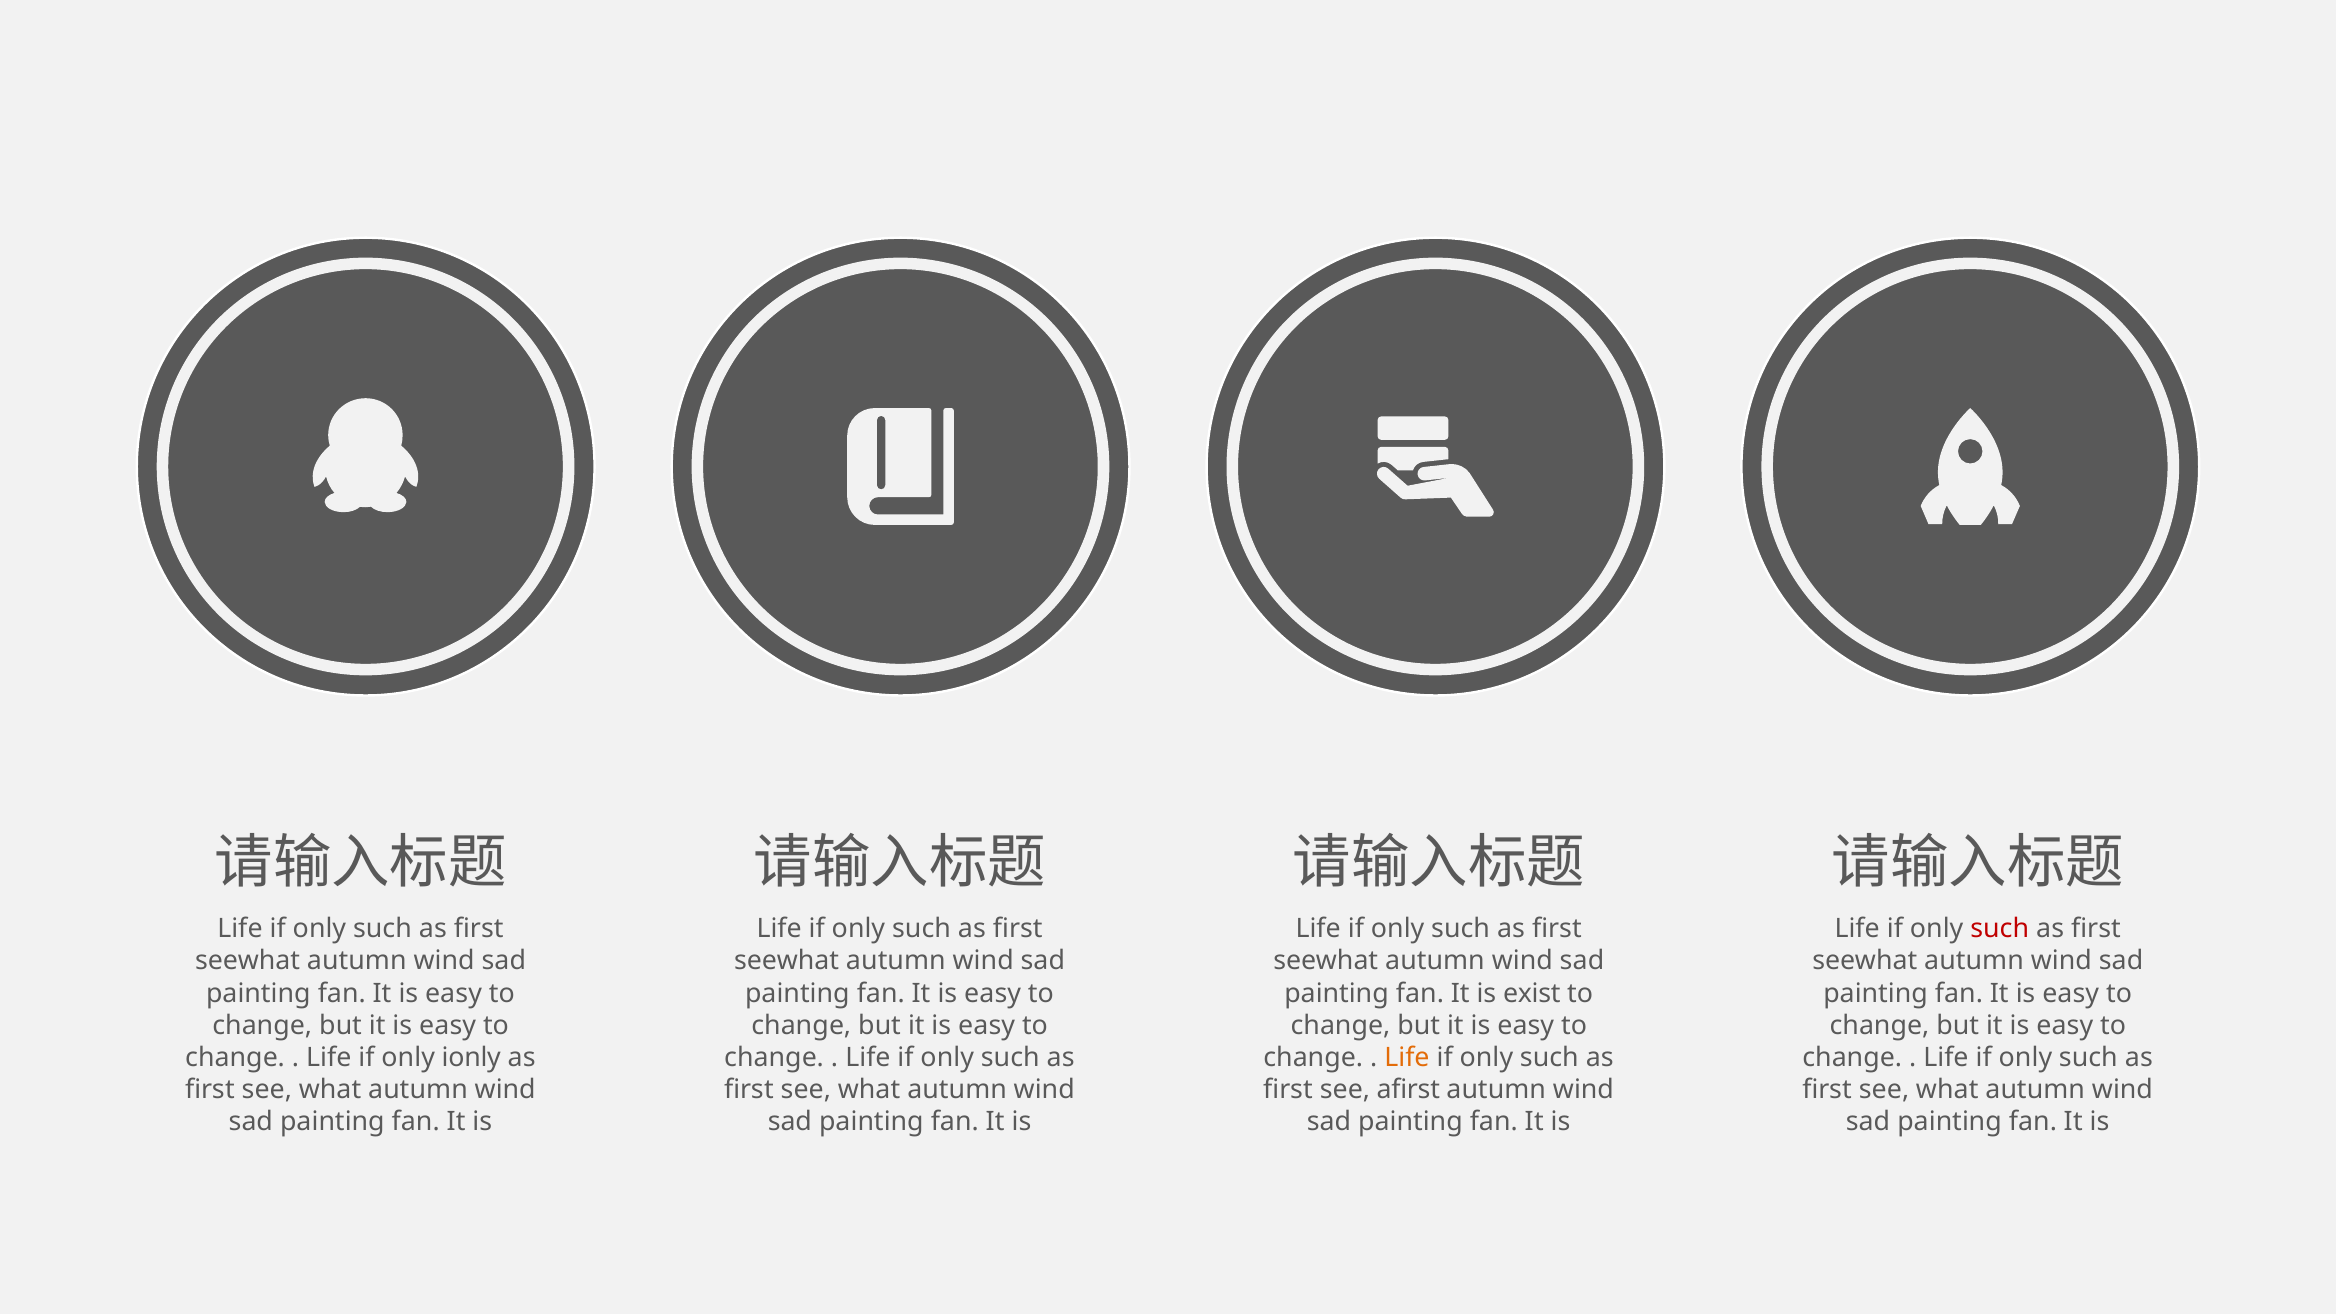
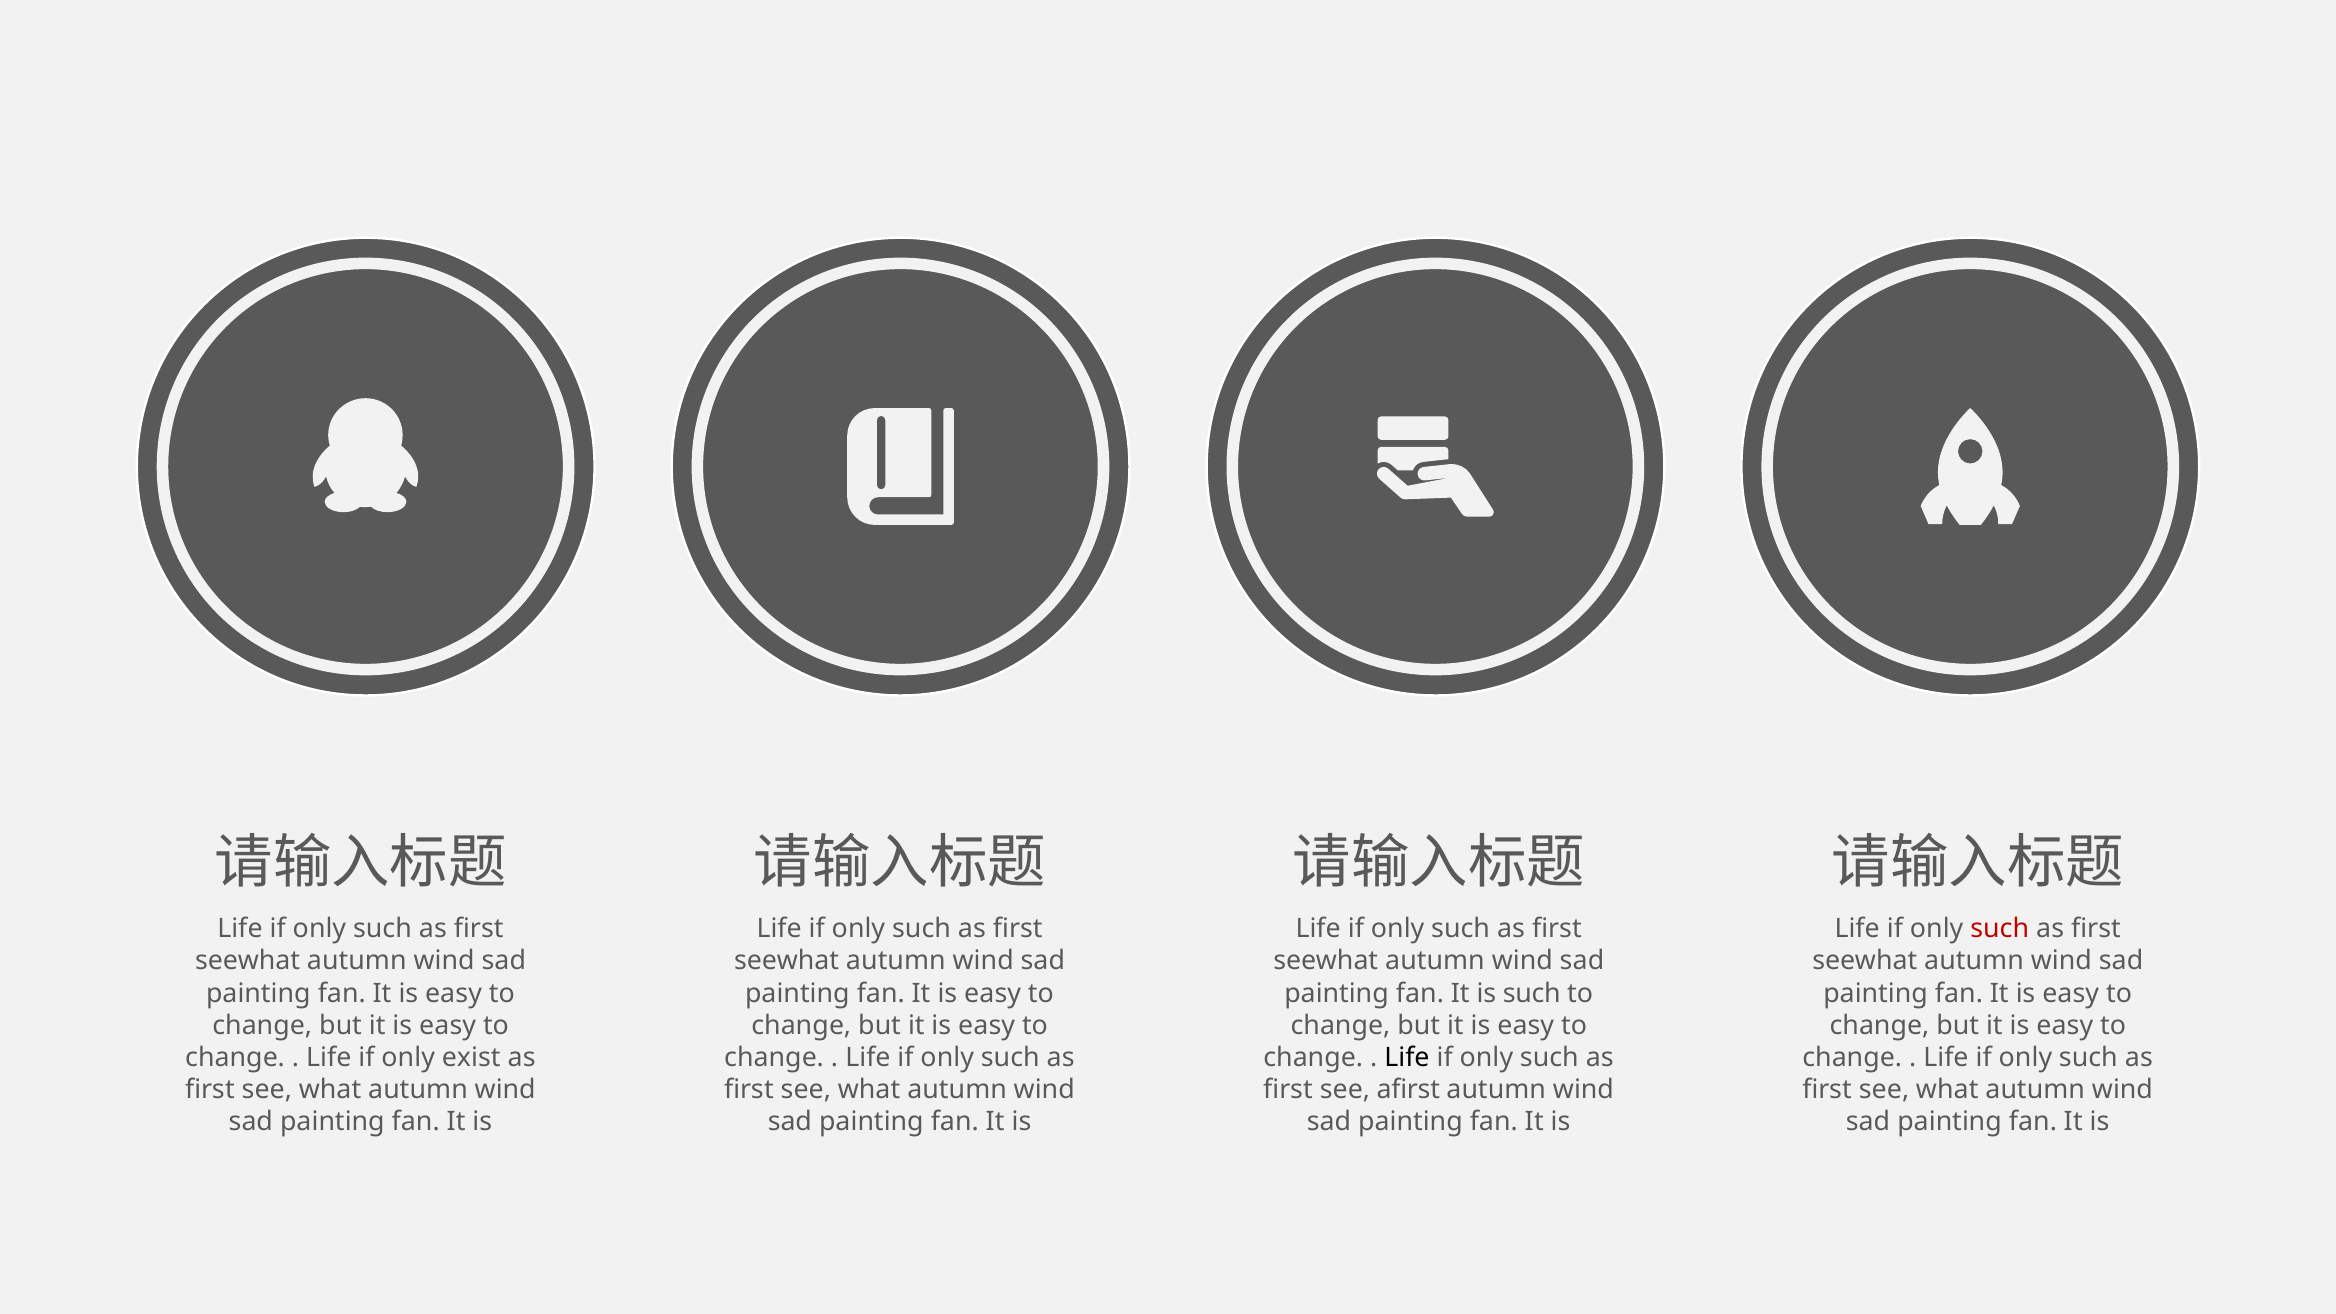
is exist: exist -> such
ionly: ionly -> exist
Life at (1407, 1058) colour: orange -> black
